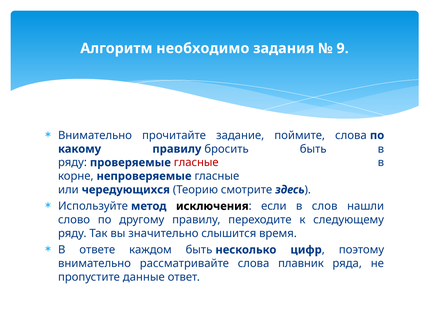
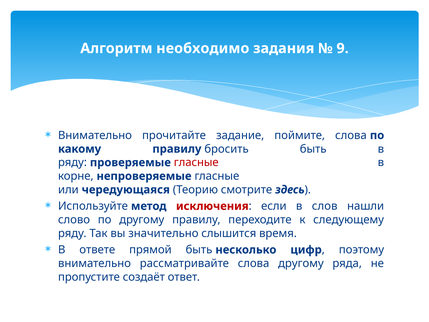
чередующихся: чередующихся -> чередующаяся
исключения colour: black -> red
каждом: каждом -> прямой
слова плавник: плавник -> другому
данные: данные -> создаёт
